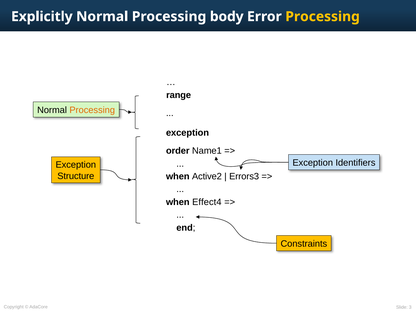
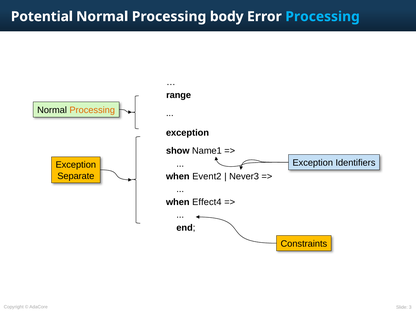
Explicitly: Explicitly -> Potential
Processing at (323, 17) colour: yellow -> light blue
order: order -> show
Structure: Structure -> Separate
Active2: Active2 -> Event2
Errors3: Errors3 -> Never3
